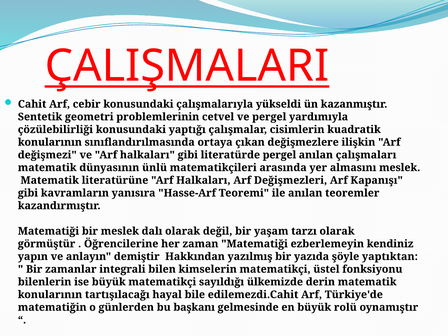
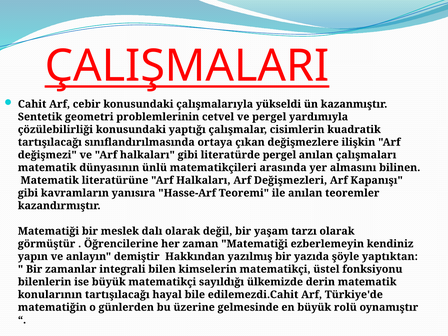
konularının at (50, 142): konularının -> tartışılacağı
almasını meslek: meslek -> bilinen
başkanı: başkanı -> üzerine
